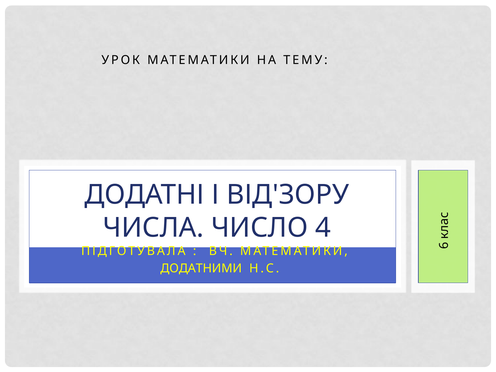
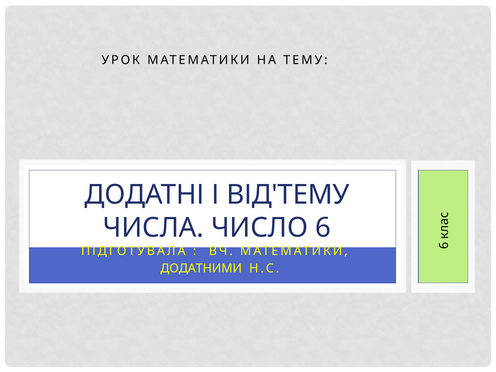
ВІД'ЗОРУ: ВІД'ЗОРУ -> ВІД'ТЕМУ
ЧИСЛО 4: 4 -> 6
